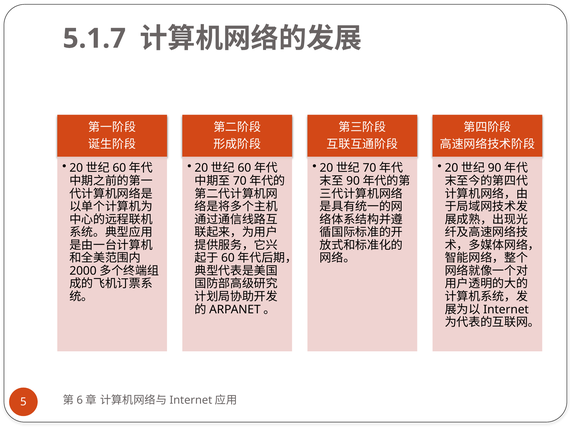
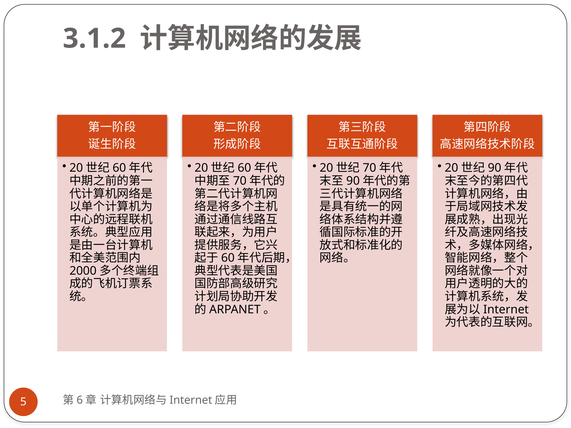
5.1.7: 5.1.7 -> 3.1.2
